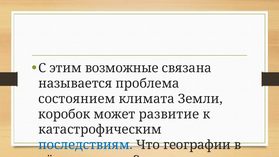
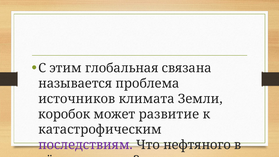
возможные: возможные -> глобальная
состоянием: состоянием -> источников
последствиям colour: blue -> purple
географии: географии -> нефтяного
